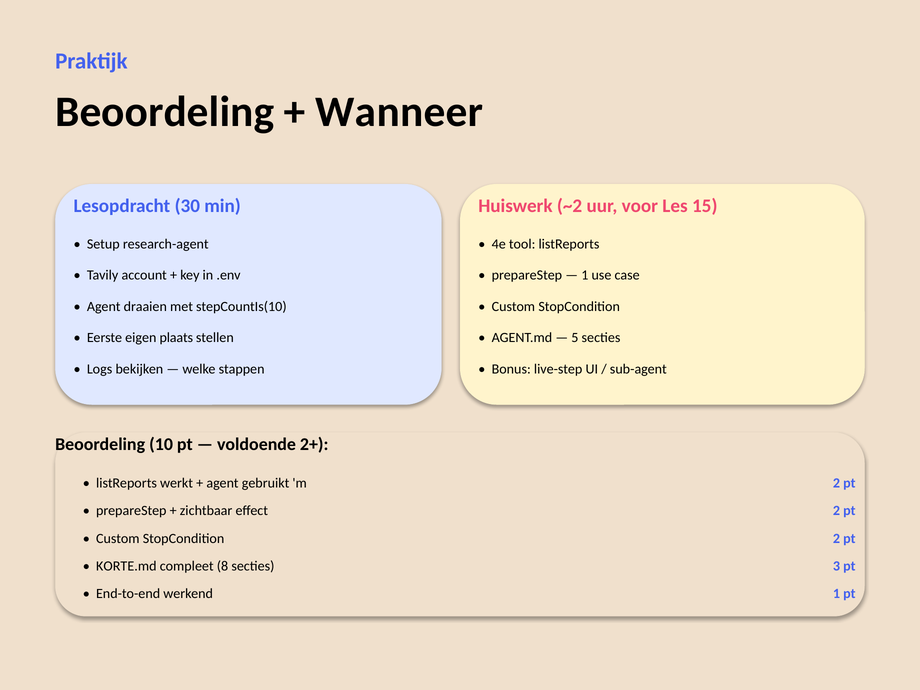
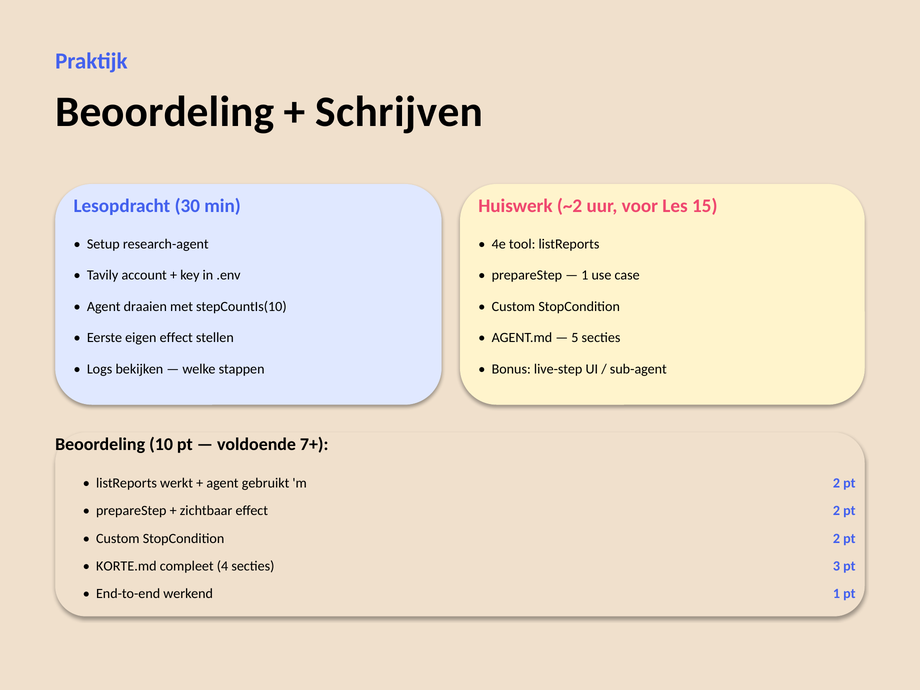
Wanneer: Wanneer -> Schrijven
eigen plaats: plaats -> effect
2+: 2+ -> 7+
8: 8 -> 4
